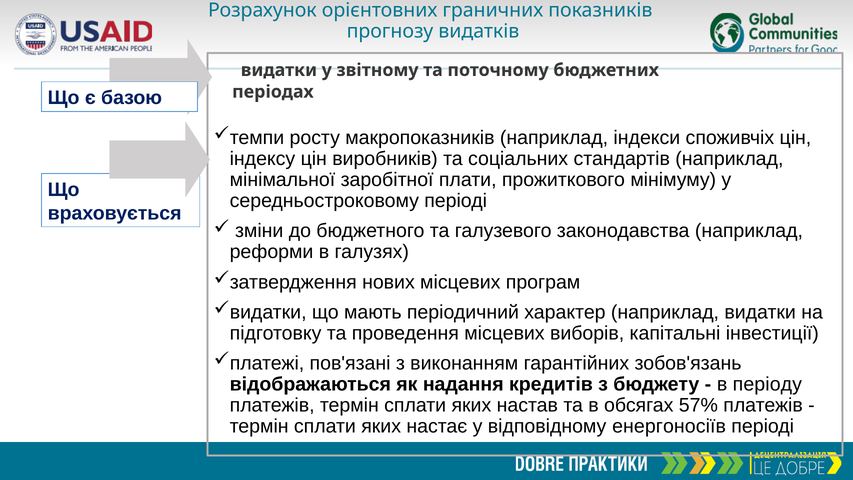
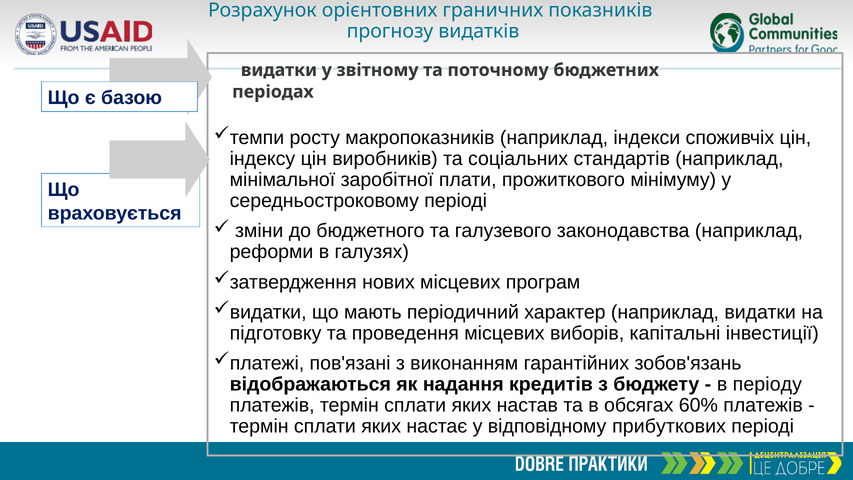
57%: 57% -> 60%
енергоносіїв: енергоносіїв -> прибуткових
